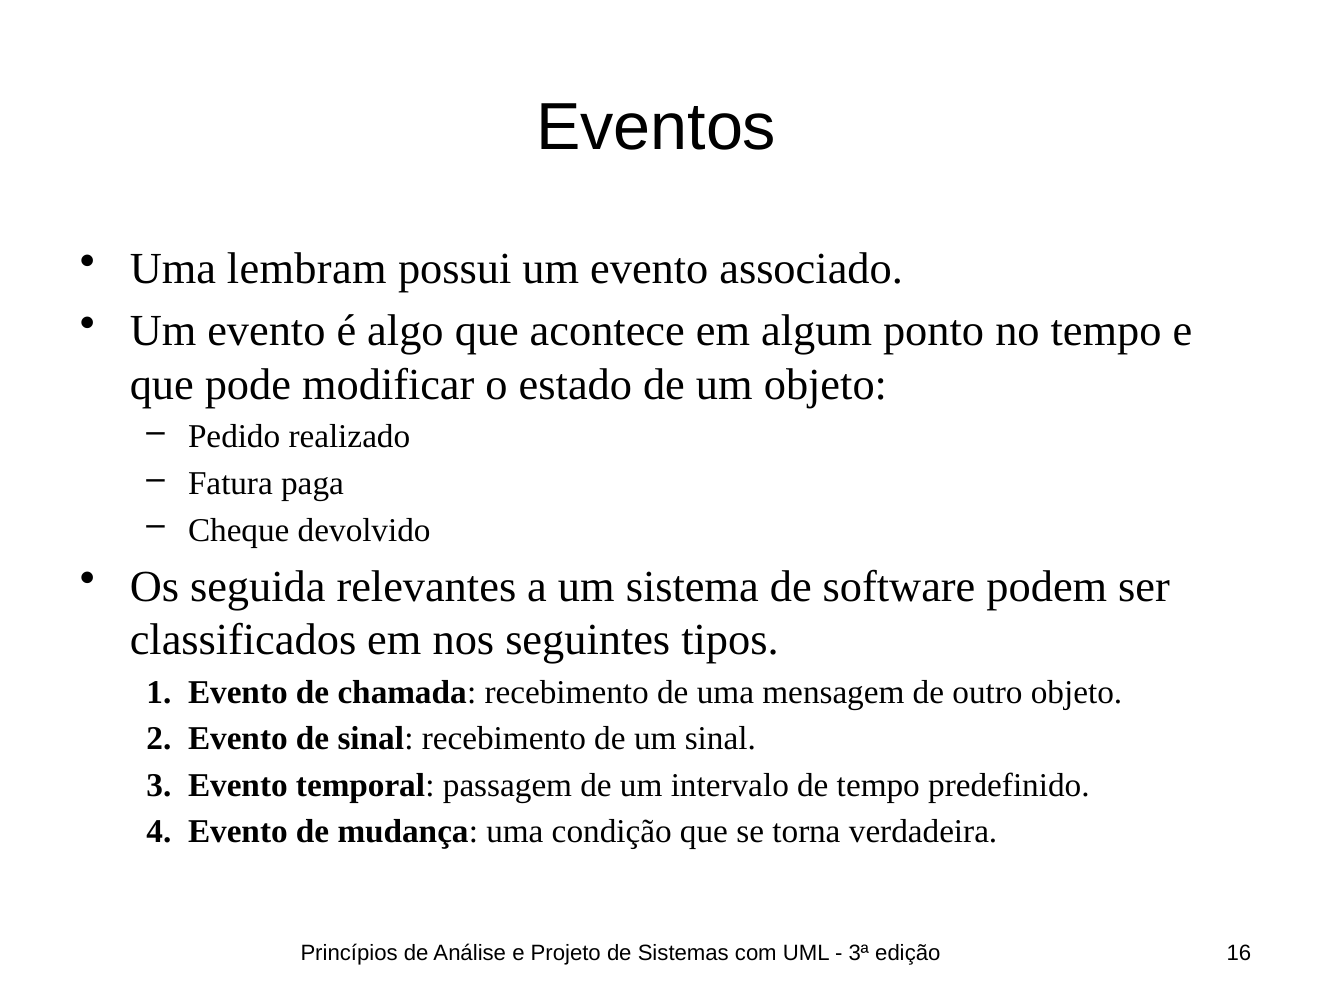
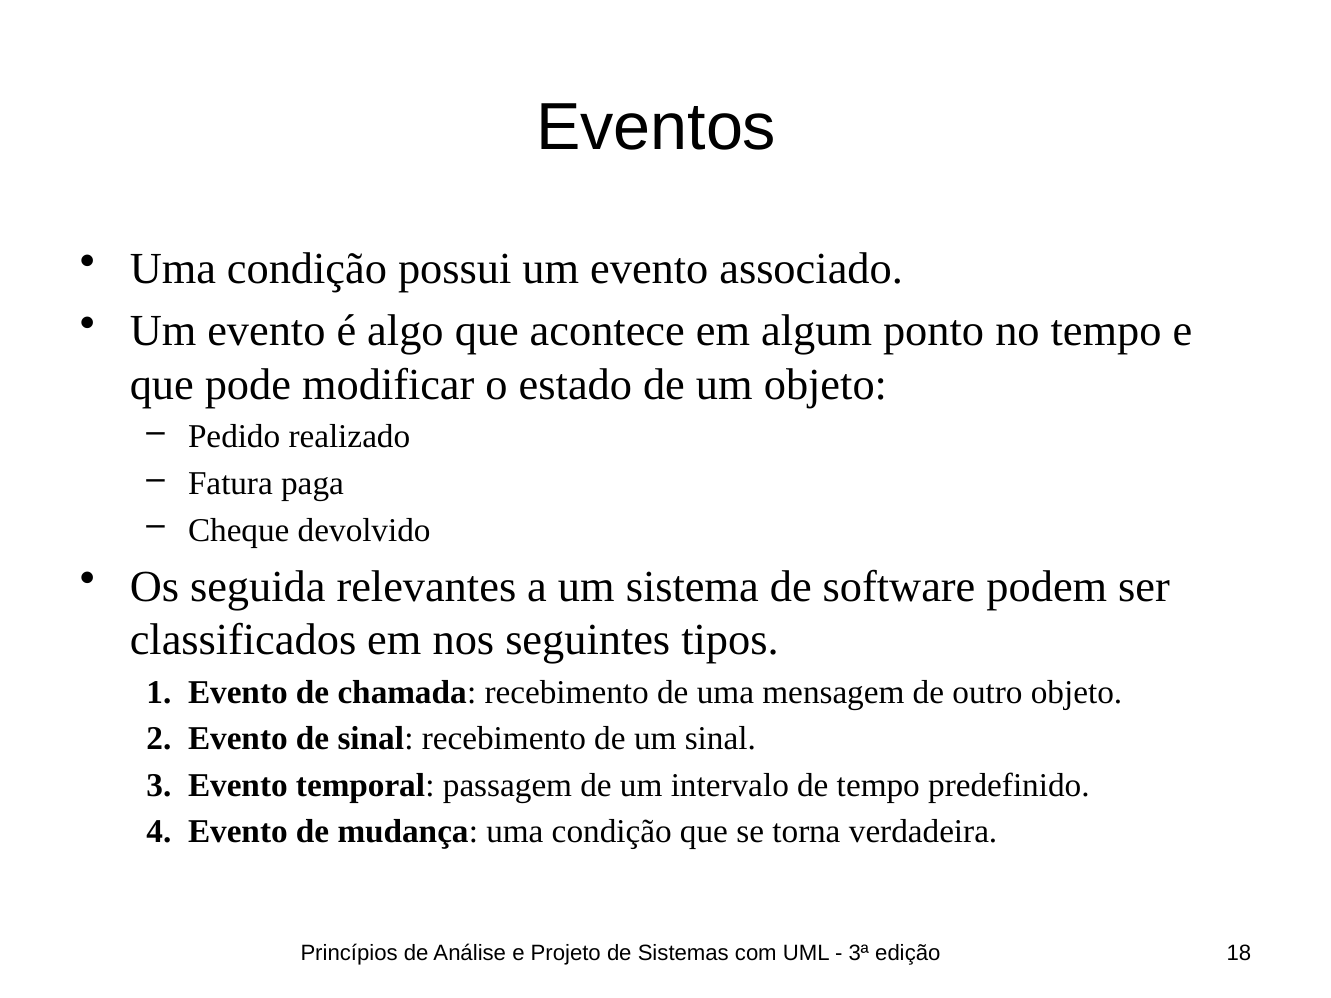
lembram at (307, 269): lembram -> condição
16: 16 -> 18
